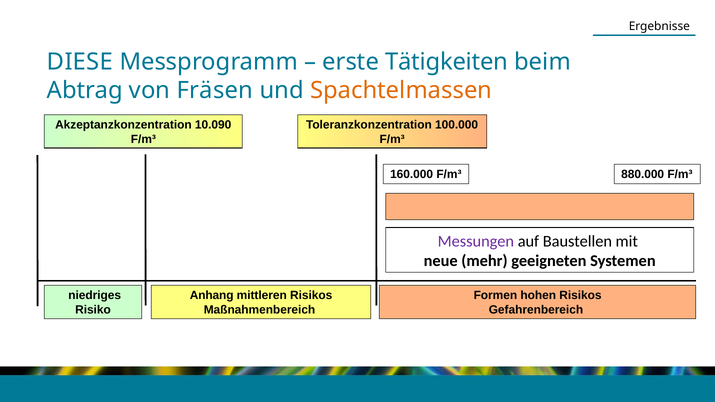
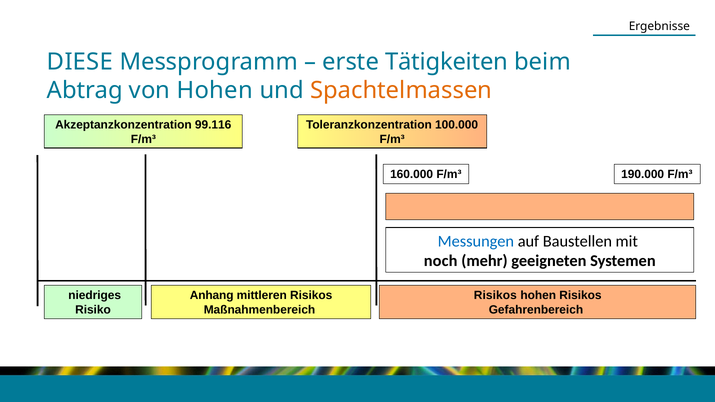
von Fräsen: Fräsen -> Hohen
10.090: 10.090 -> 99.116
880.000: 880.000 -> 190.000
Messungen colour: purple -> blue
neue: neue -> noch
Formen at (495, 296): Formen -> Risikos
